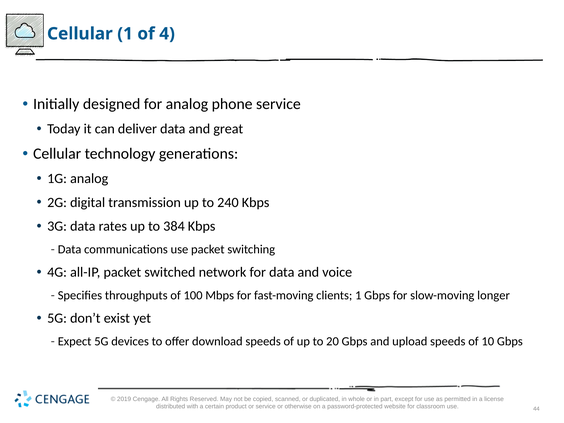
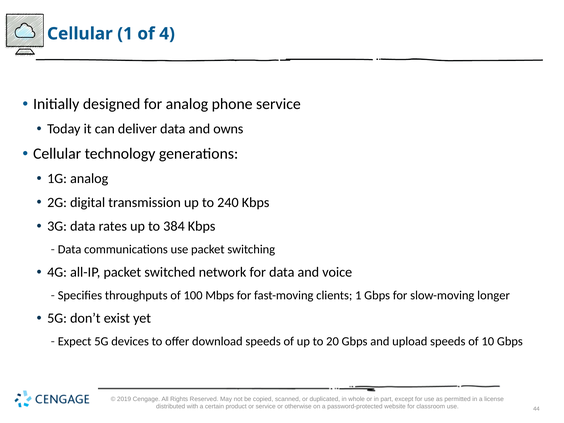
great: great -> owns
